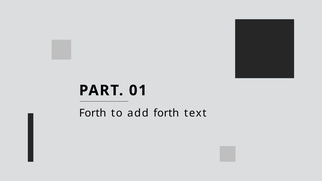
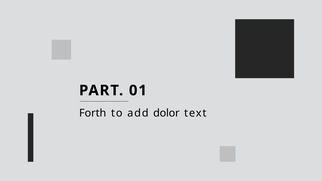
add forth: forth -> dolor
